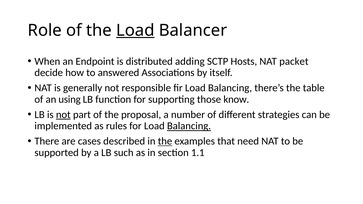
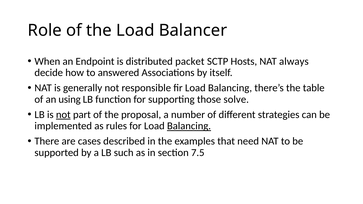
Load at (135, 30) underline: present -> none
adding: adding -> packet
packet: packet -> always
know: know -> solve
the at (165, 141) underline: present -> none
1.1: 1.1 -> 7.5
